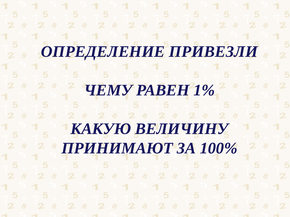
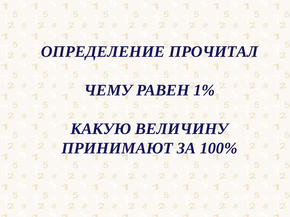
ПРИВЕЗЛИ: ПРИВЕЗЛИ -> ПРОЧИТАЛ
